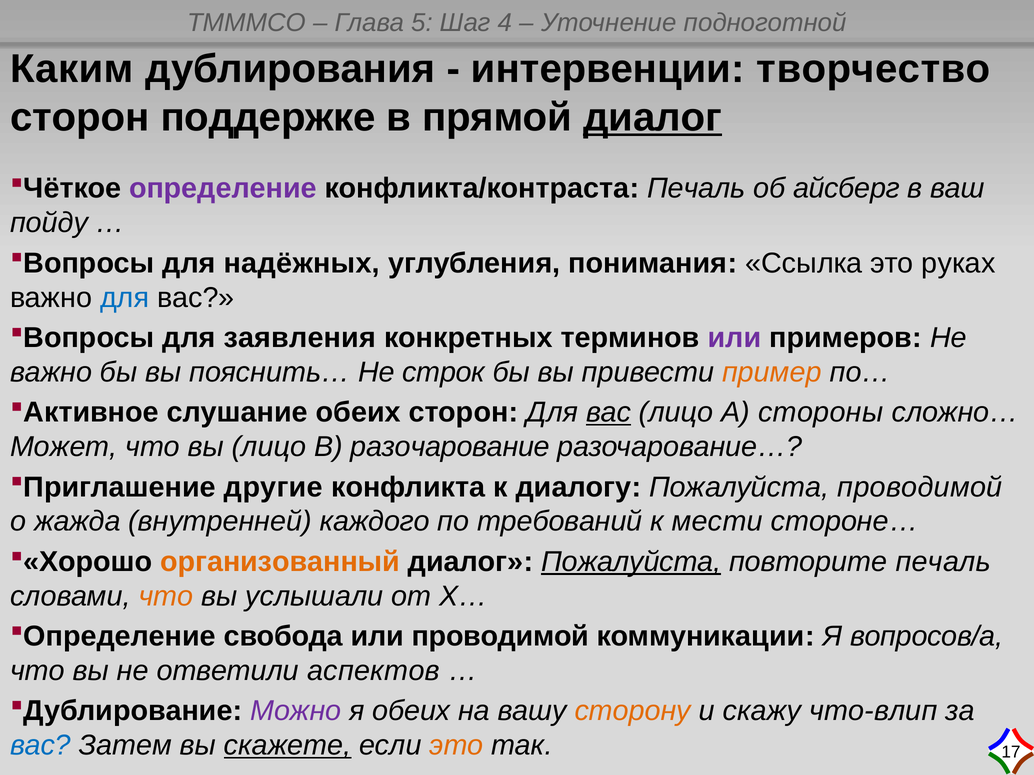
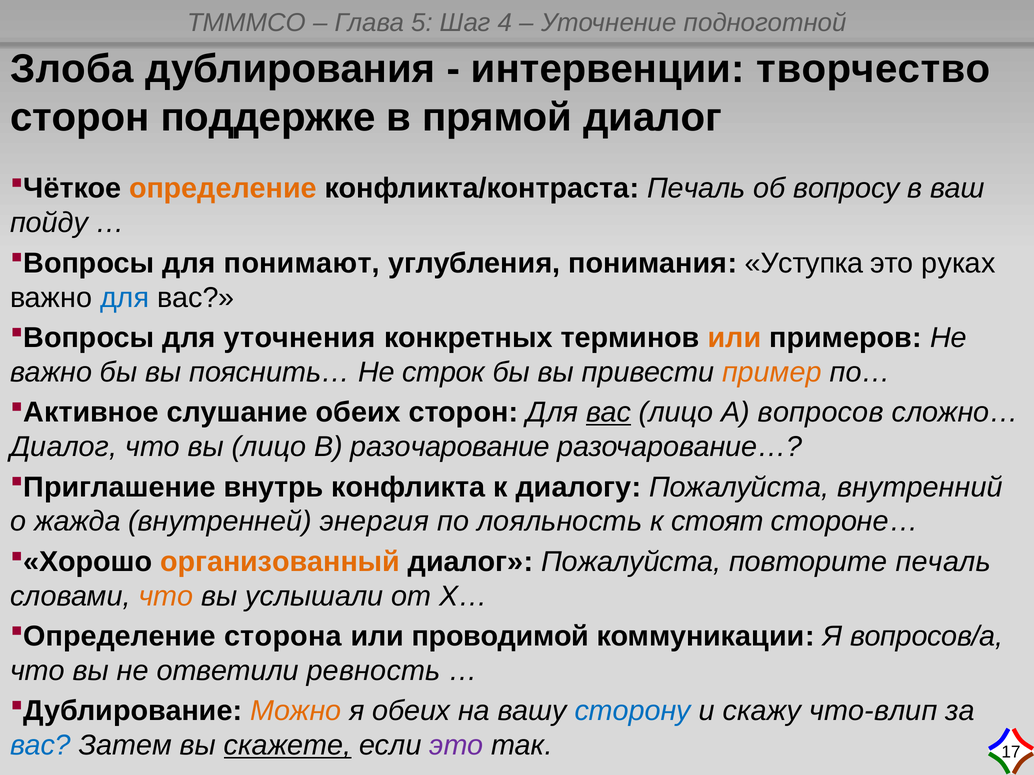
Каким: Каким -> Злоба
диалог at (653, 117) underline: present -> none
определение colour: purple -> orange
айсберг: айсберг -> вопросу
надёжных: надёжных -> понимают
Ссылка: Ссылка -> Уступка
заявления: заявления -> уточнения
или at (734, 338) colour: purple -> orange
стороны: стороны -> вопросов
Может at (64, 447): Может -> Диалог
другие: другие -> внутрь
Пожалуйста проводимой: проводимой -> внутренний
каждого: каждого -> энергия
требований: требований -> лояльность
мести: мести -> стоят
Пожалуйста at (631, 562) underline: present -> none
свобода: свобода -> сторона
аспектов: аспектов -> ревность
Можно colour: purple -> orange
сторону colour: orange -> blue
это at (456, 746) colour: orange -> purple
